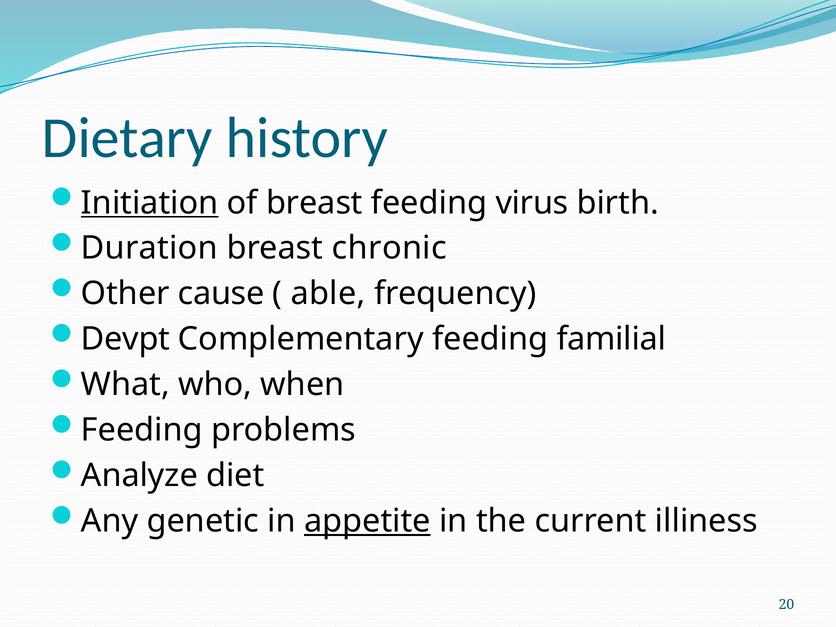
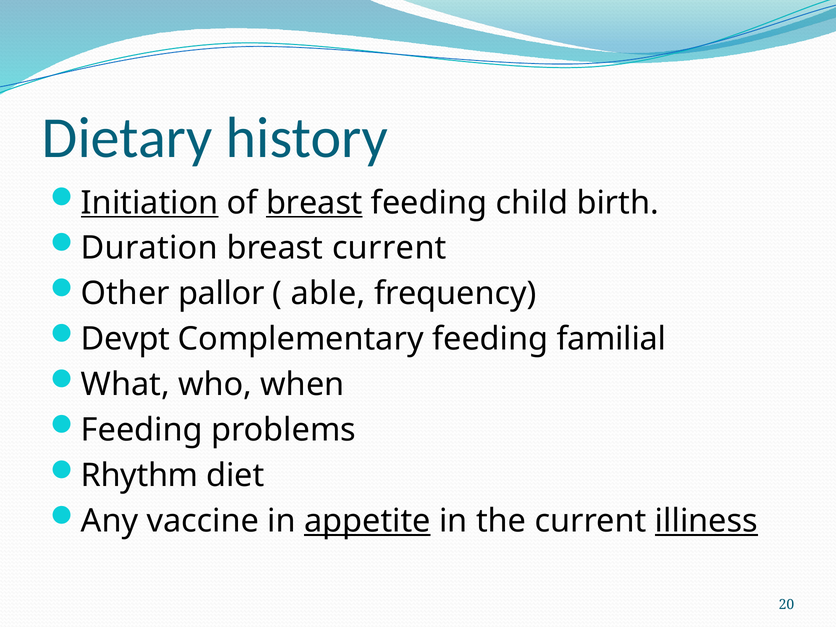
breast at (314, 203) underline: none -> present
virus: virus -> child
breast chronic: chronic -> current
cause: cause -> pallor
Analyze: Analyze -> Rhythm
genetic: genetic -> vaccine
illiness underline: none -> present
